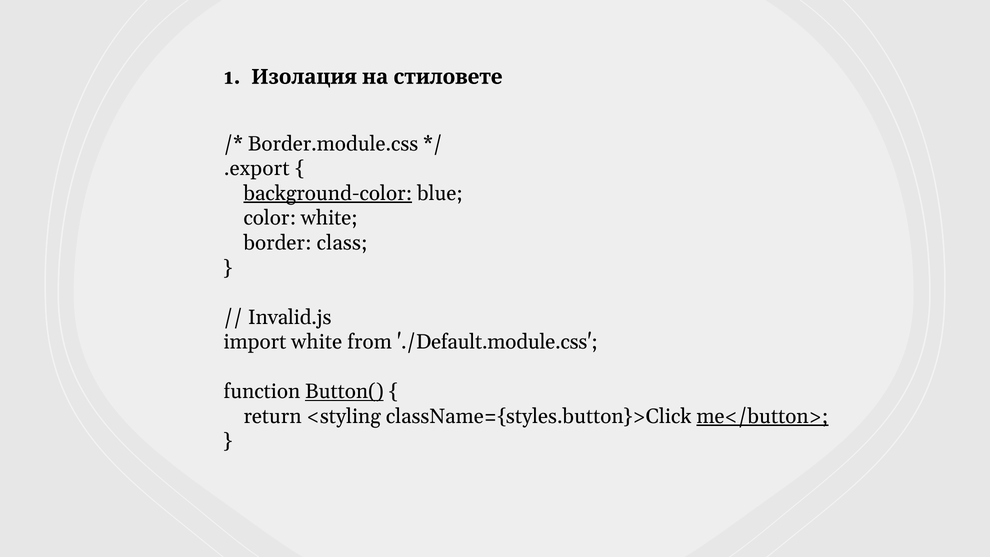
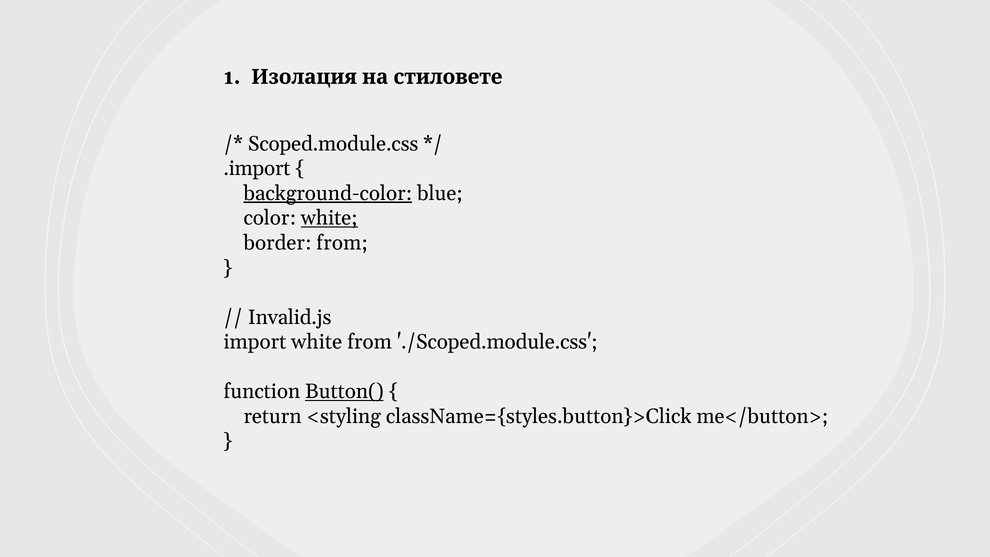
Border.module.css: Border.module.css -> Scoped.module.css
.export: .export -> .import
white at (329, 218) underline: none -> present
border class: class -> from
./Default.module.css: ./Default.module.css -> ./Scoped.module.css
me</button> underline: present -> none
